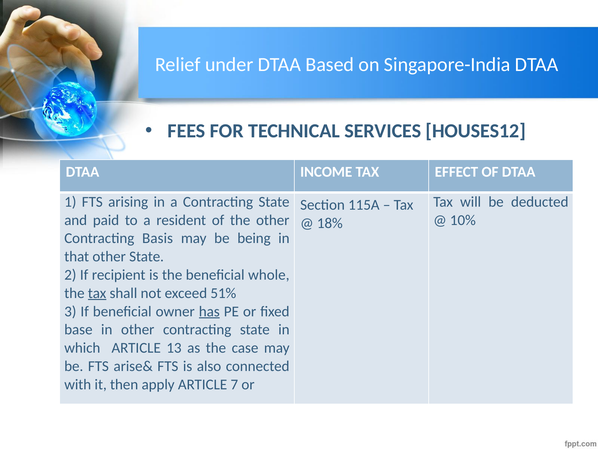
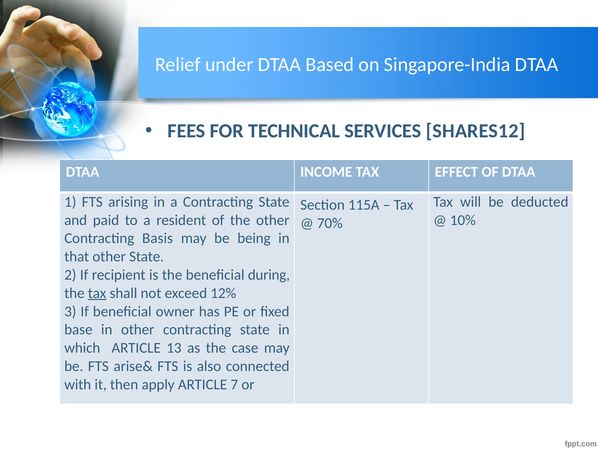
HOUSES12: HOUSES12 -> SHARES12
18%: 18% -> 70%
whole: whole -> during
51%: 51% -> 12%
has underline: present -> none
